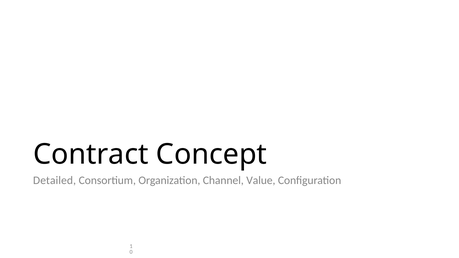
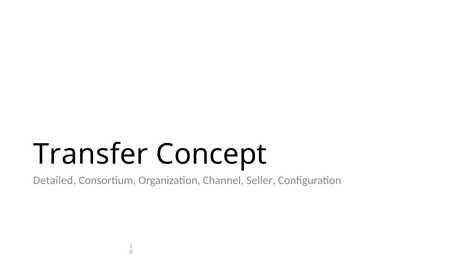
Contract: Contract -> Transfer
Value: Value -> Seller
